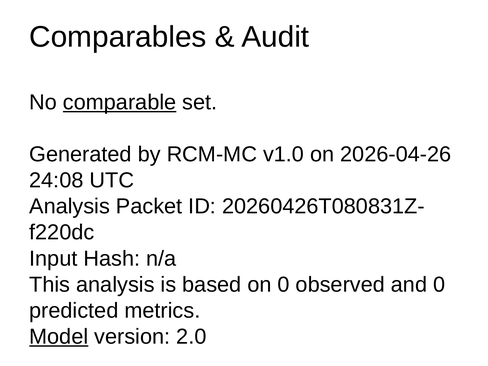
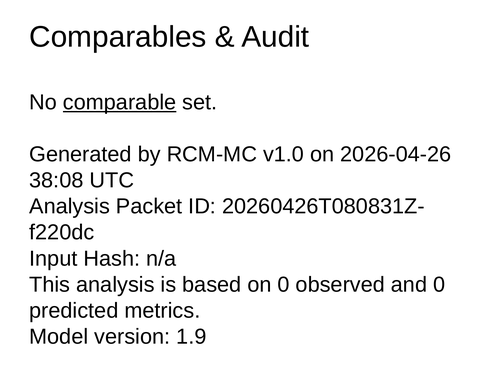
24:08: 24:08 -> 38:08
Model underline: present -> none
2.0: 2.0 -> 1.9
